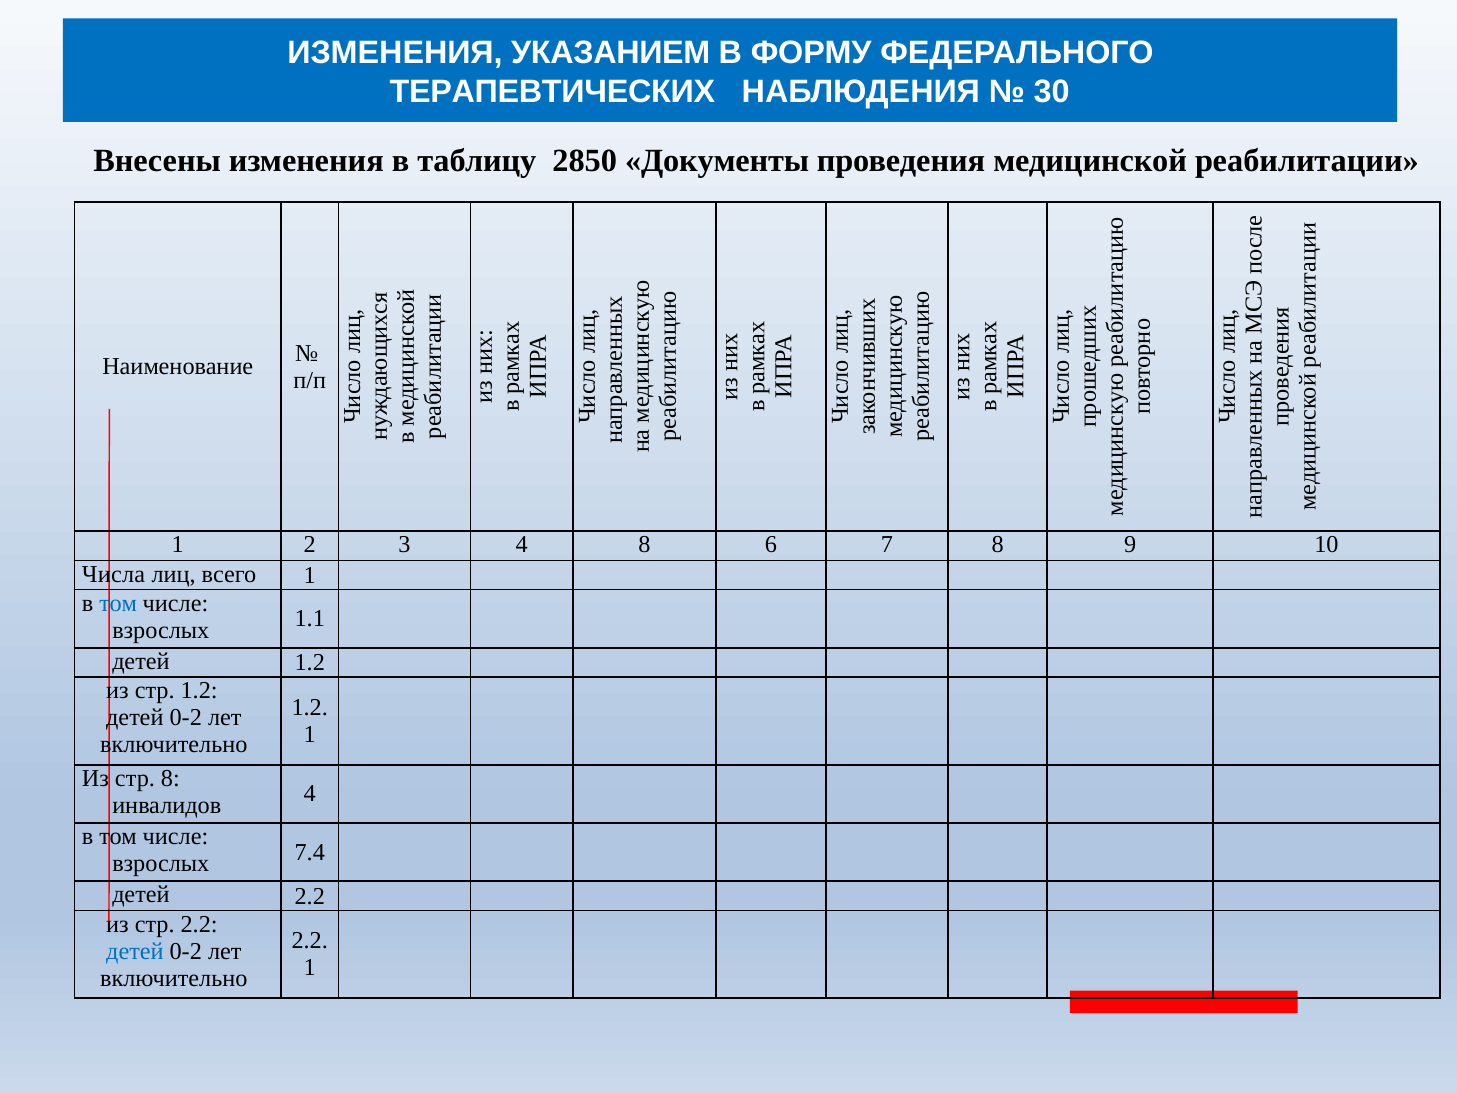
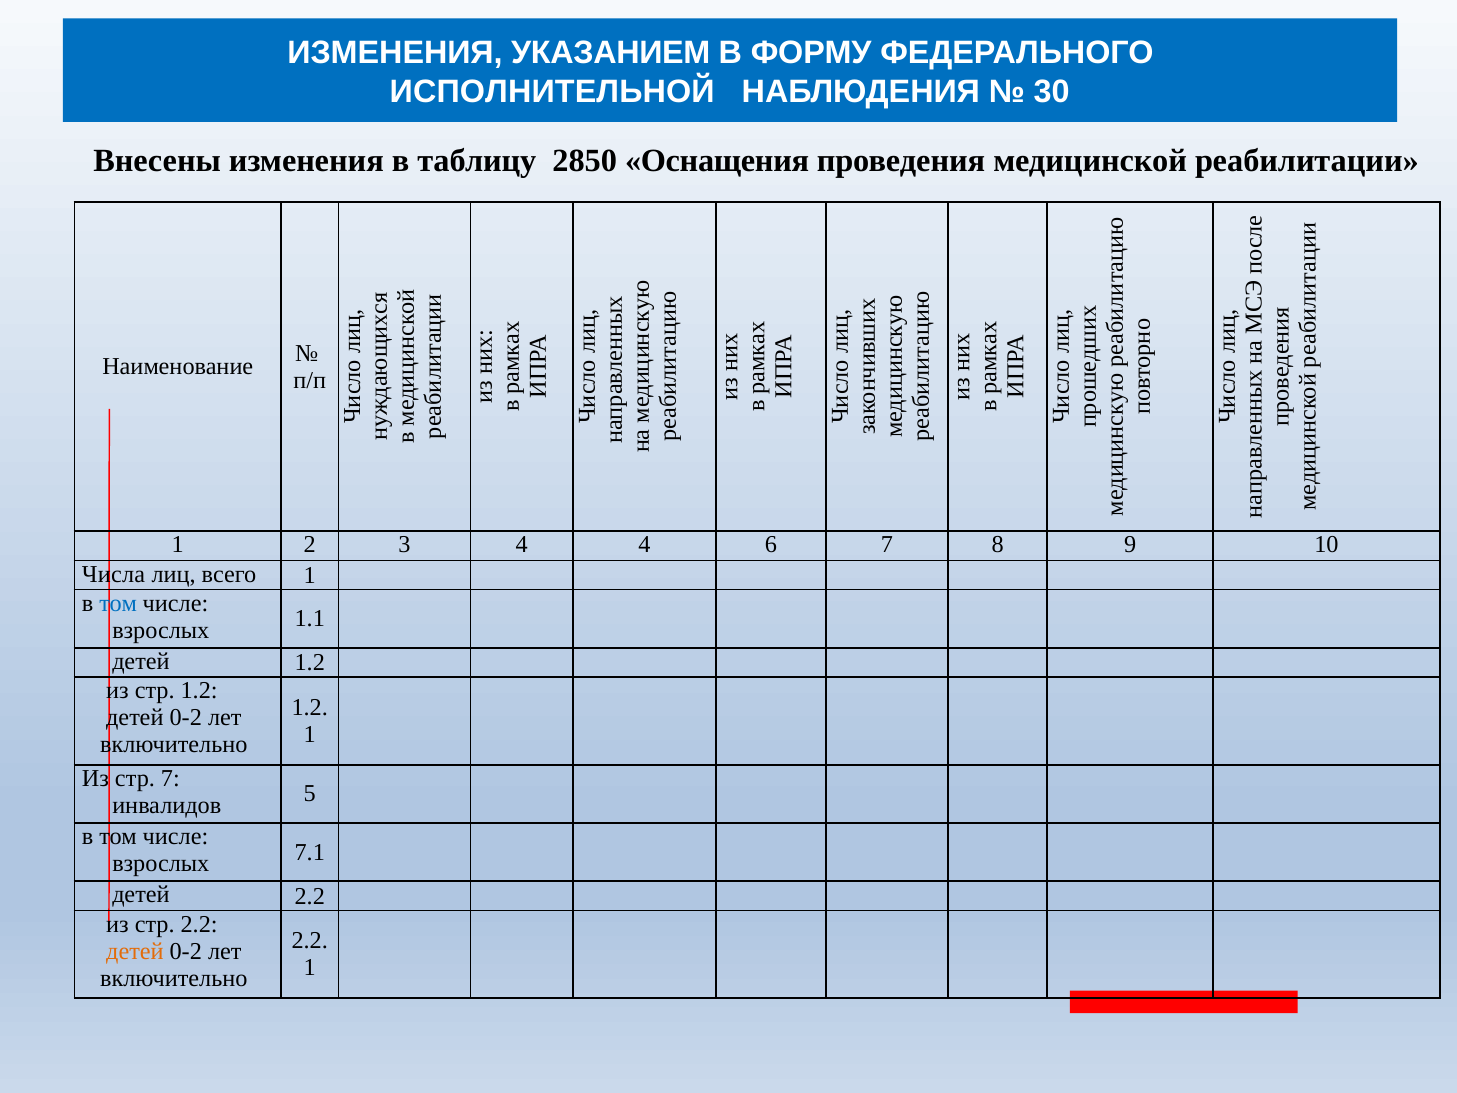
ТЕРАПЕВТИЧЕСКИХ: ТЕРАПЕВТИЧЕСКИХ -> ИСПОЛНИТЕЛЬНОЙ
Документы: Документы -> Оснащения
4 8: 8 -> 4
стр 8: 8 -> 7
инвалидов 4: 4 -> 5
7.4: 7.4 -> 7.1
детей at (135, 951) colour: blue -> orange
